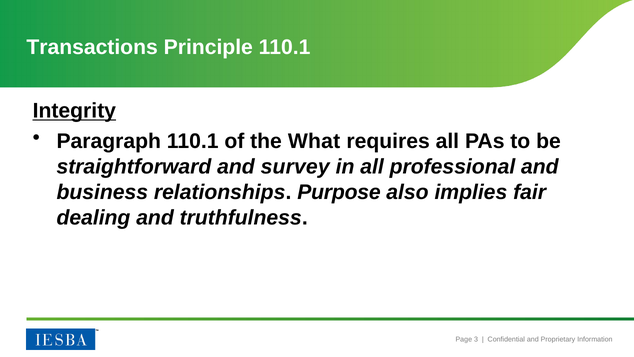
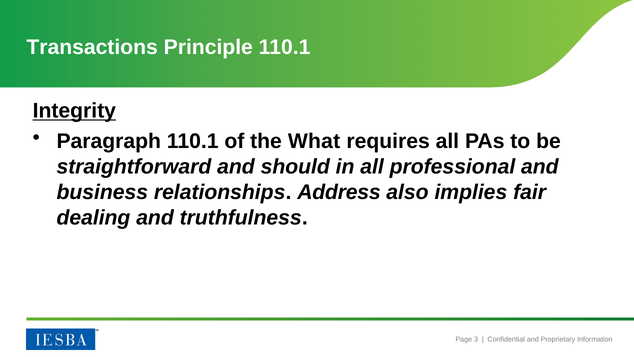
survey: survey -> should
Purpose: Purpose -> Address
